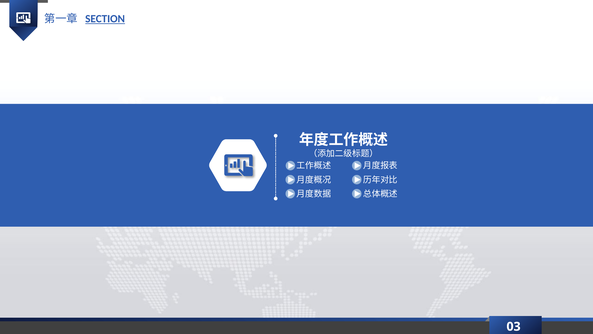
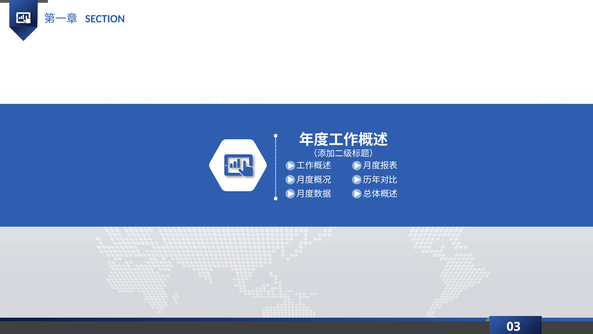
SECTION underline: present -> none
